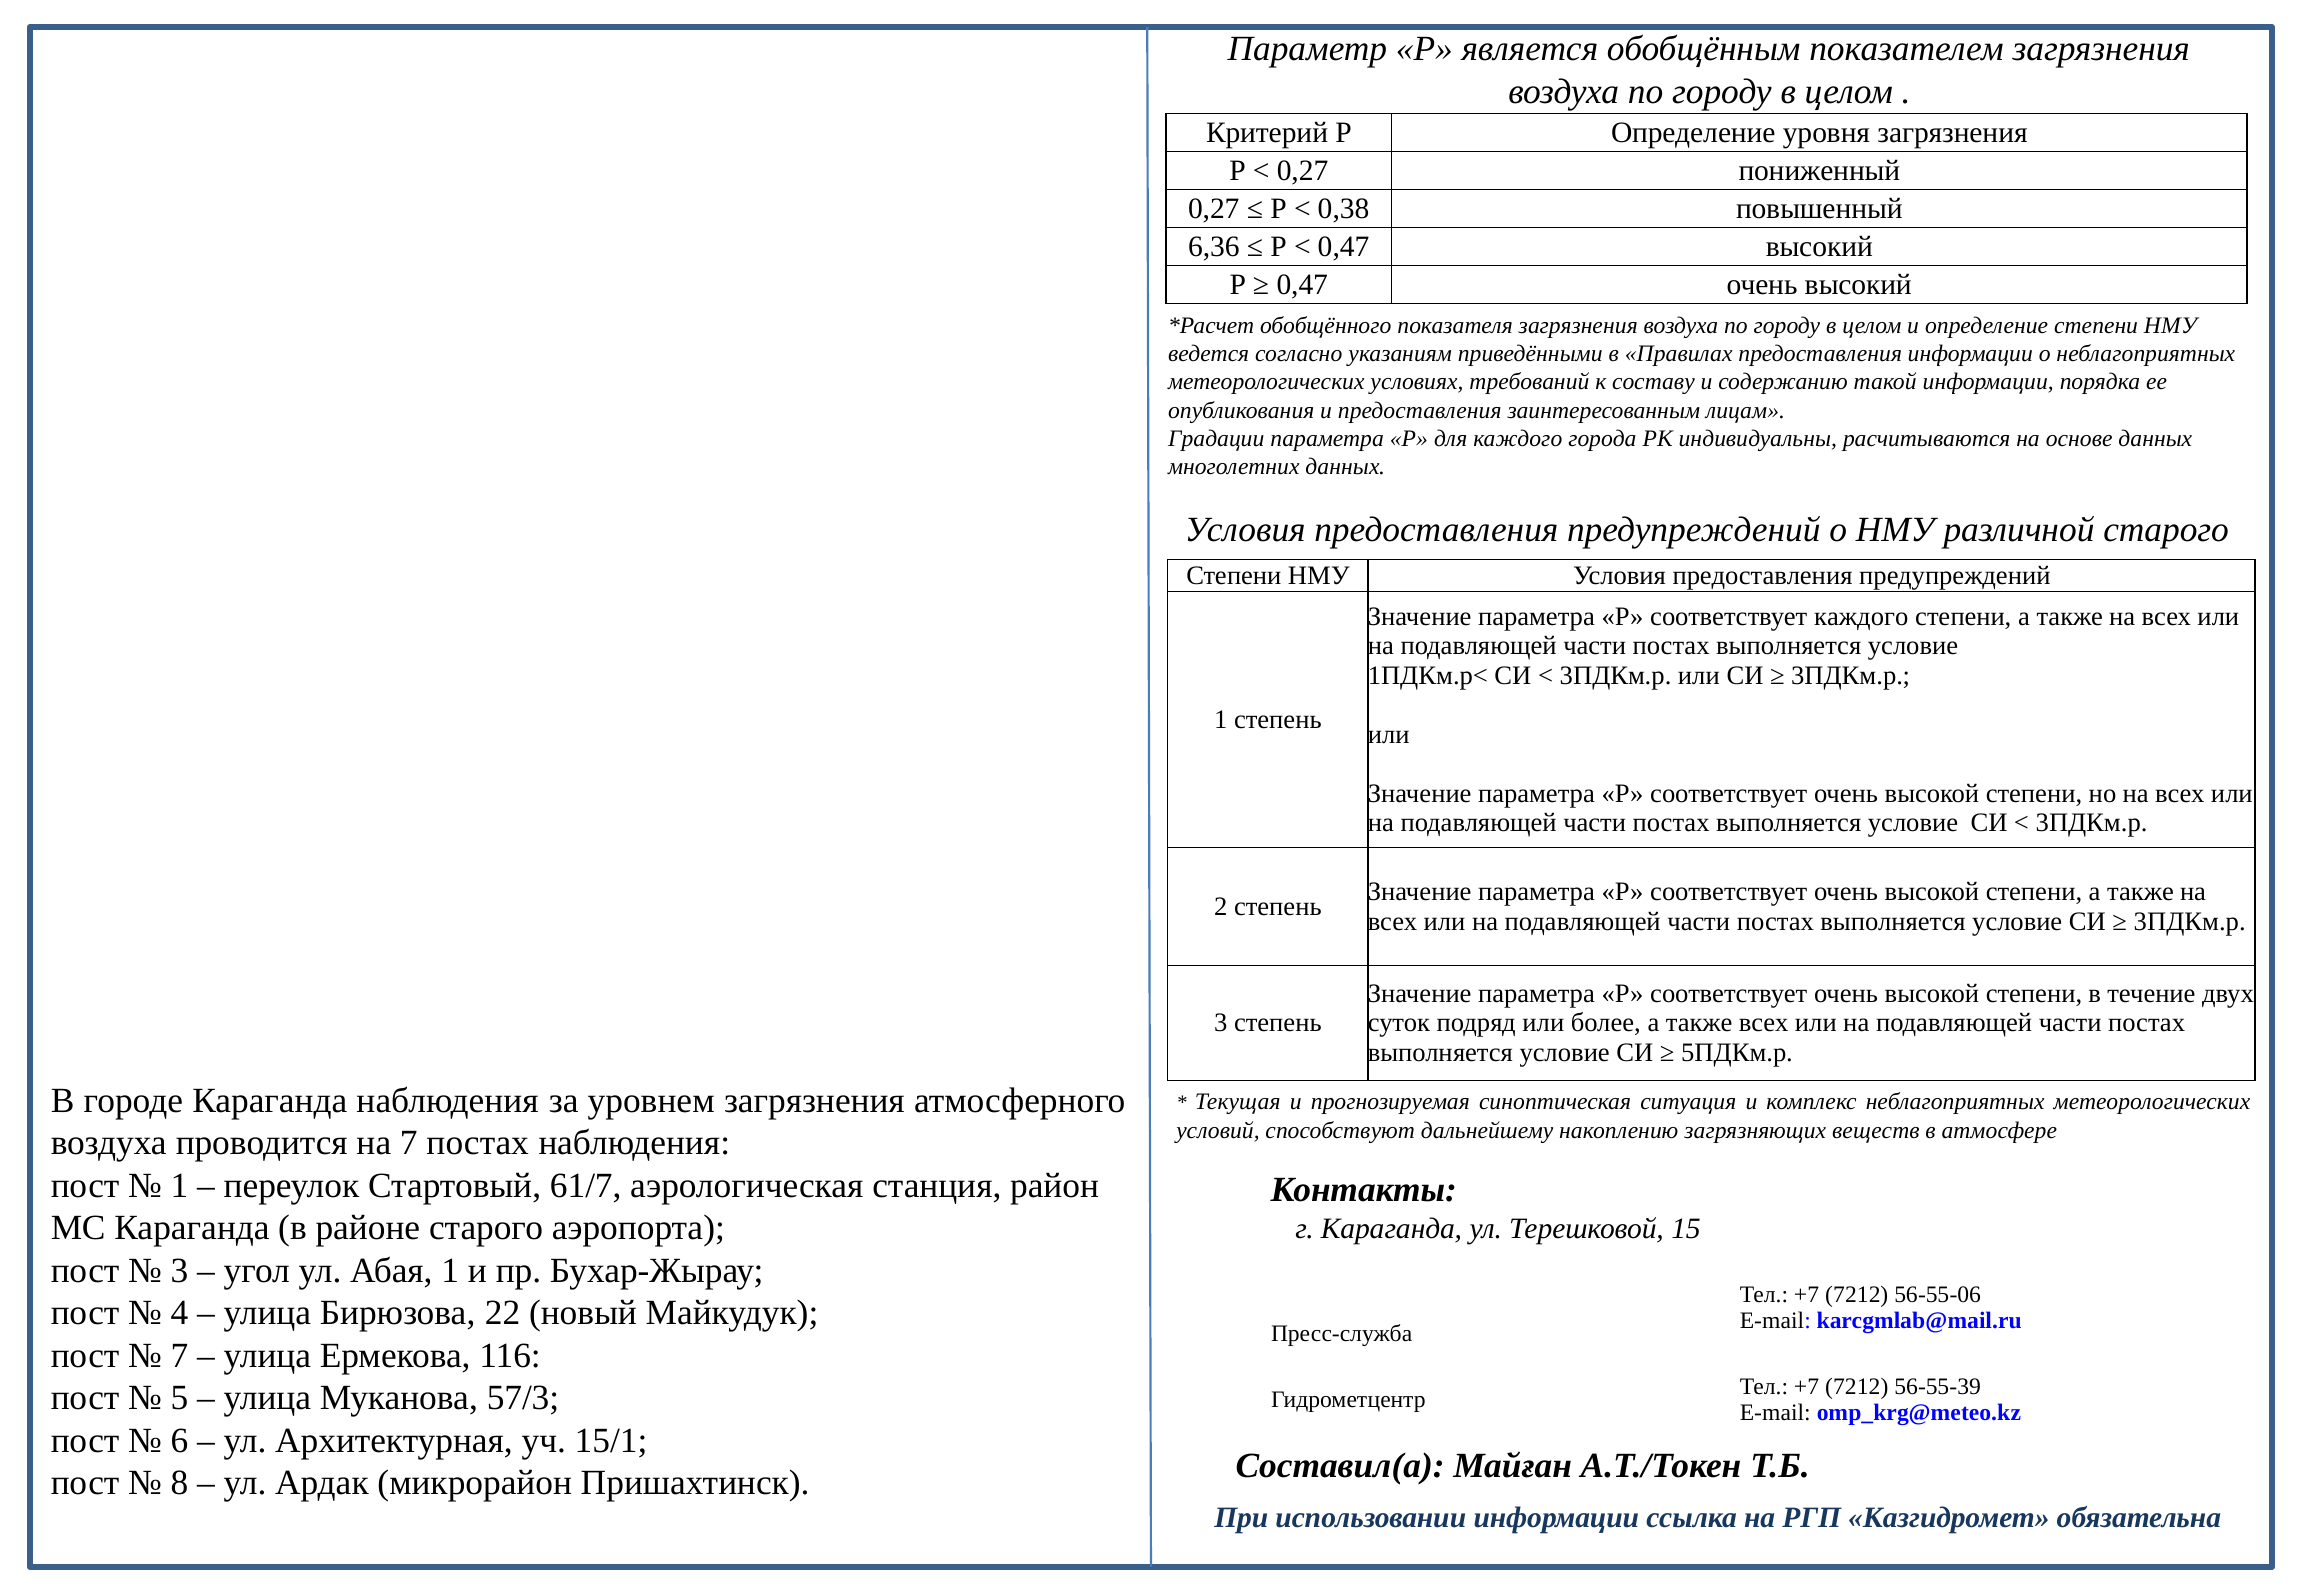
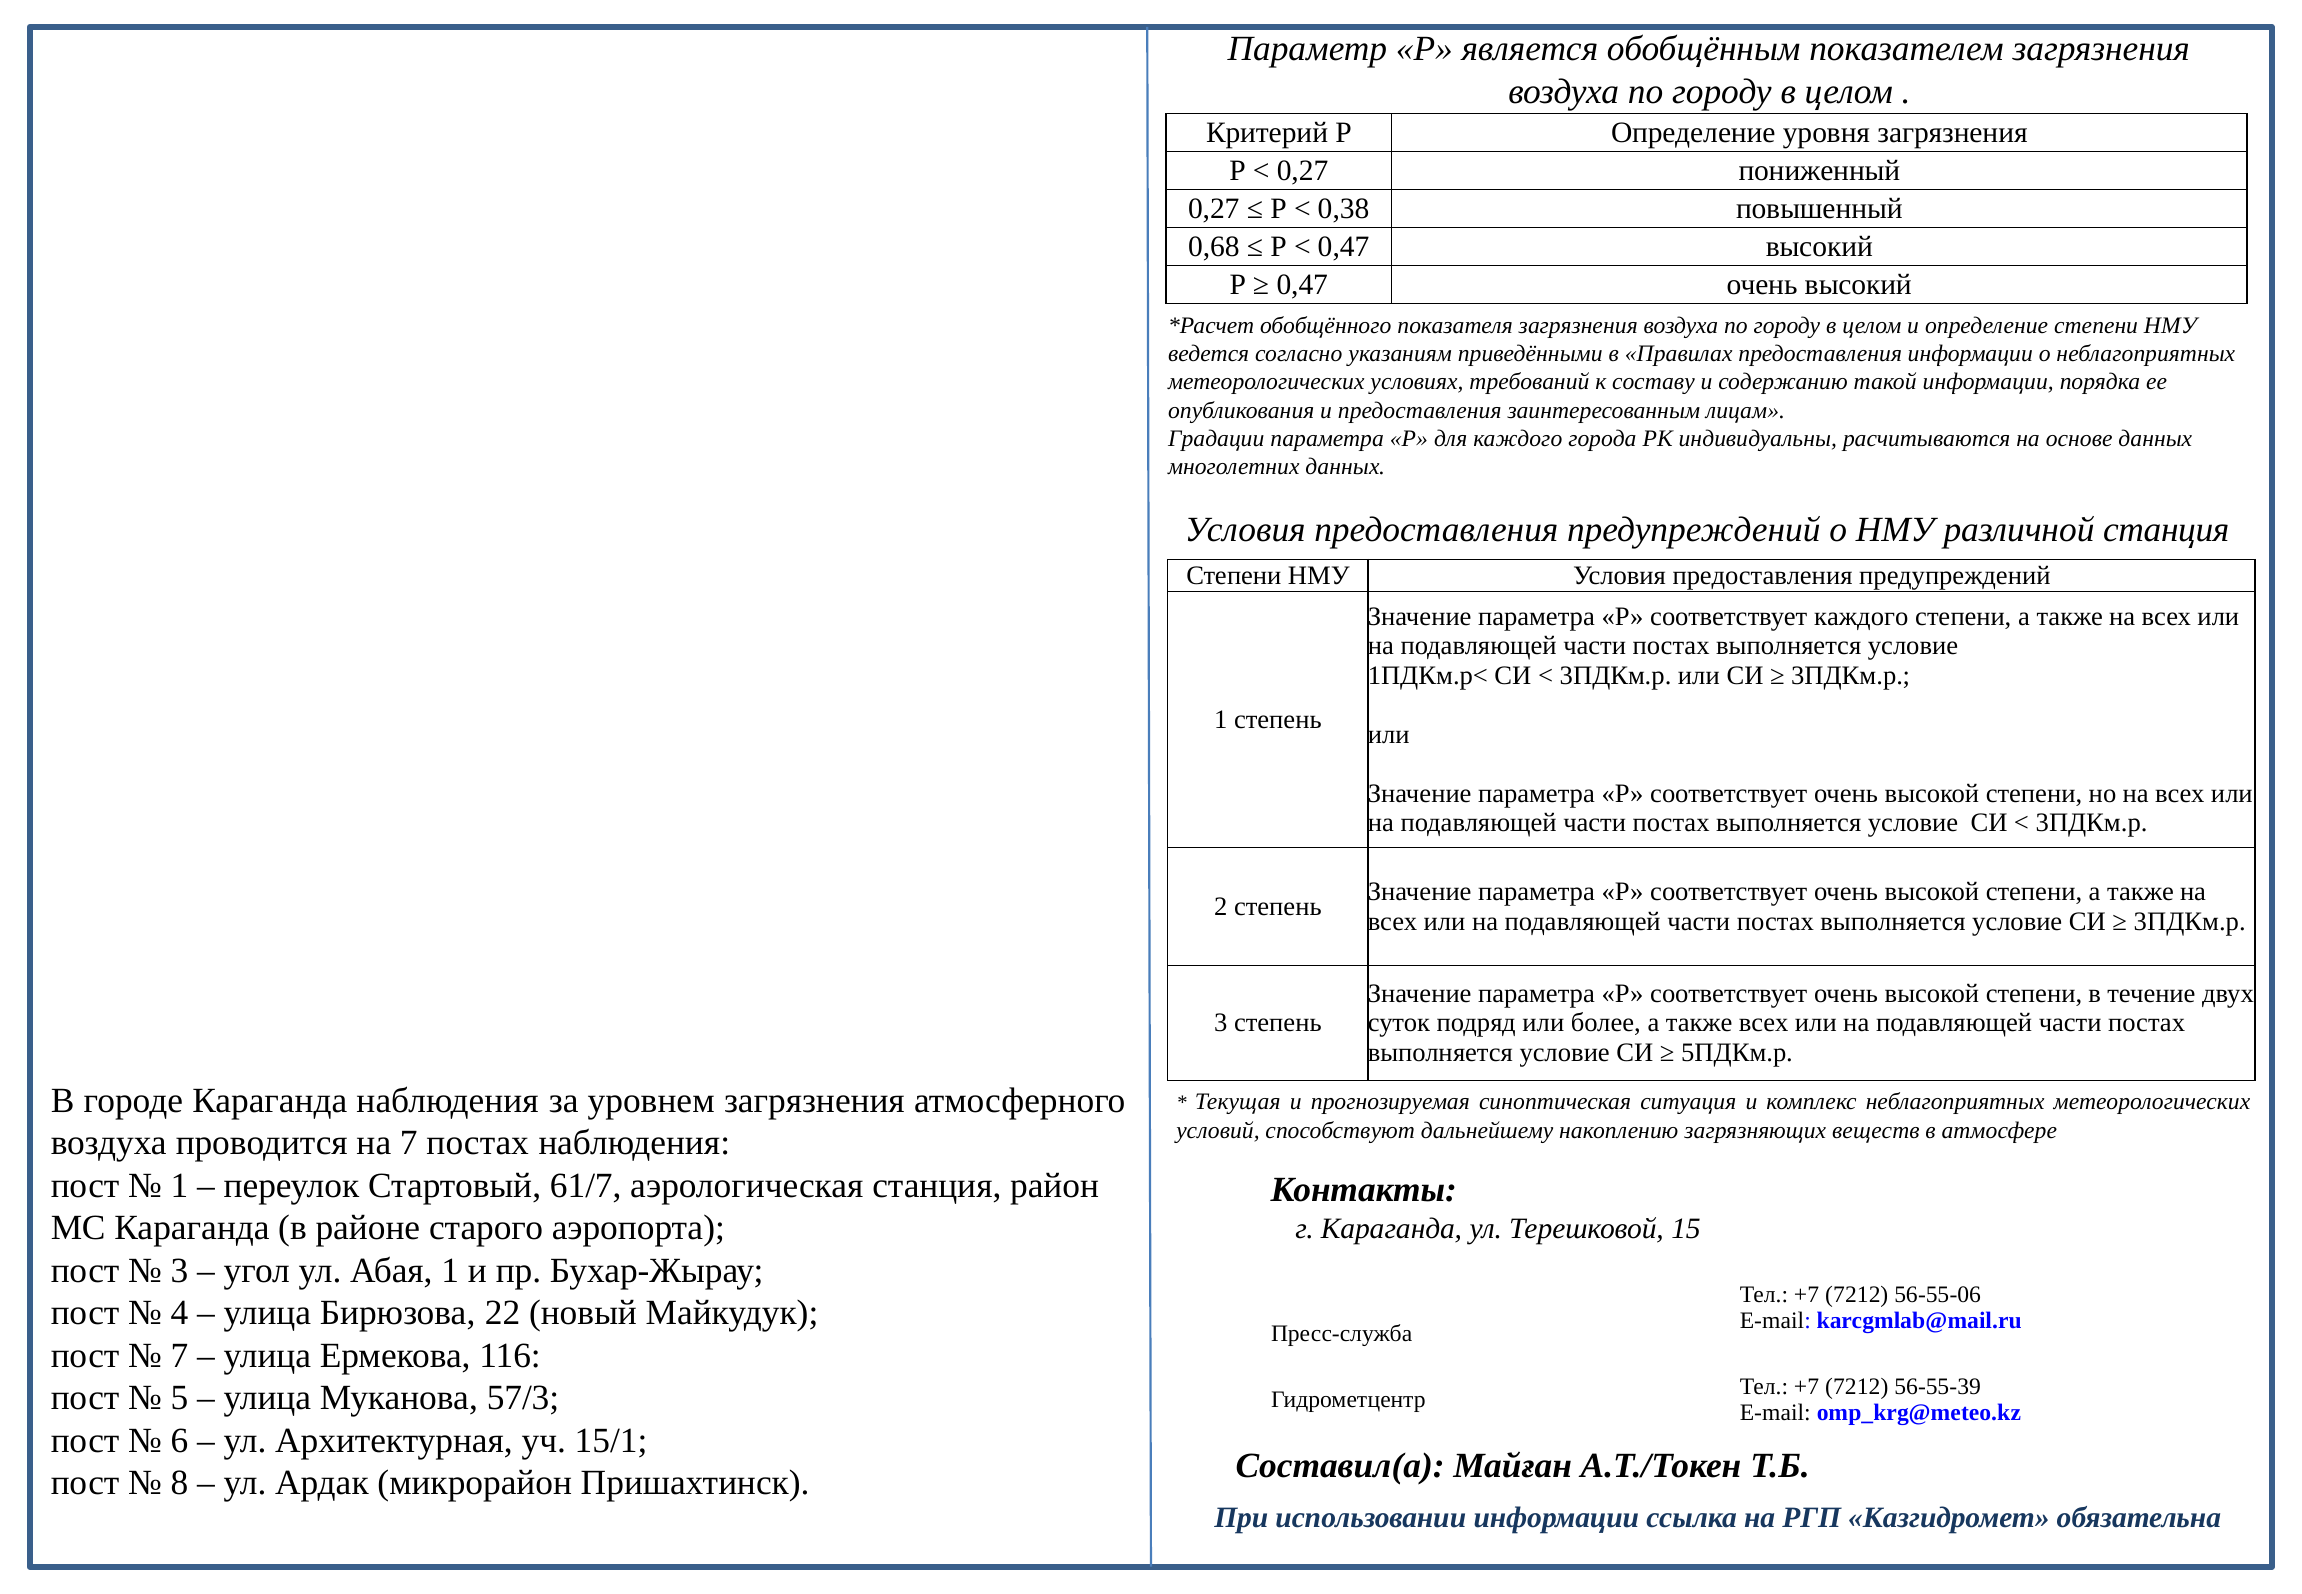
6,36: 6,36 -> 0,68
различной старого: старого -> станция
